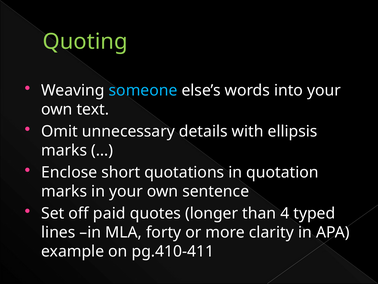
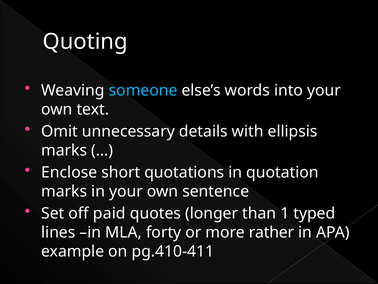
Quoting colour: light green -> white
4: 4 -> 1
clarity: clarity -> rather
